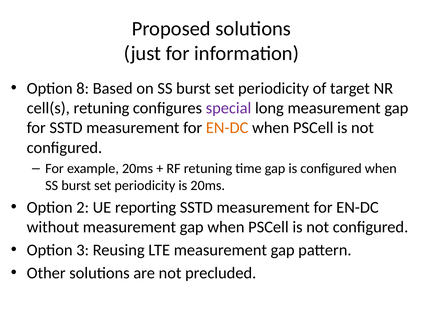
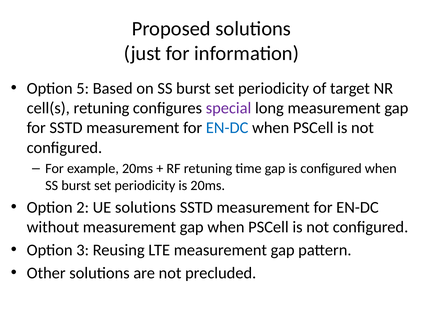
8: 8 -> 5
EN-DC at (227, 128) colour: orange -> blue
UE reporting: reporting -> solutions
